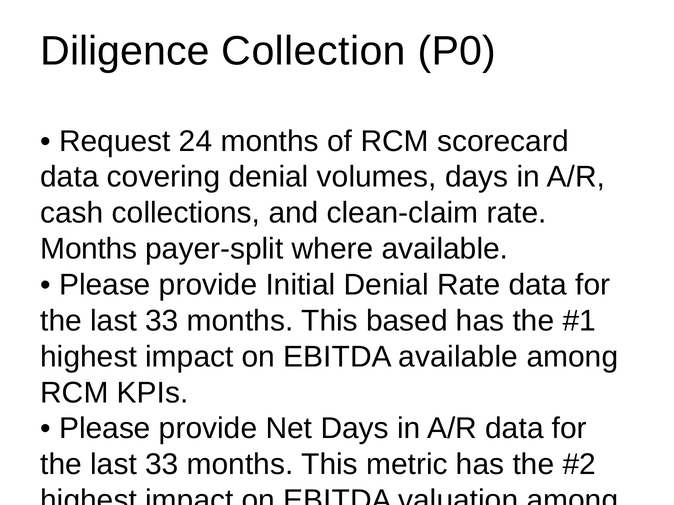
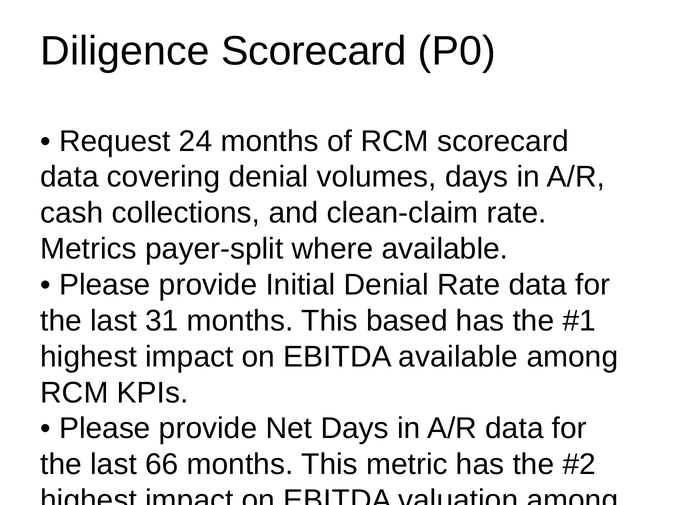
Diligence Collection: Collection -> Scorecard
Months at (89, 249): Months -> Metrics
33 at (162, 321): 33 -> 31
33 at (162, 465): 33 -> 66
